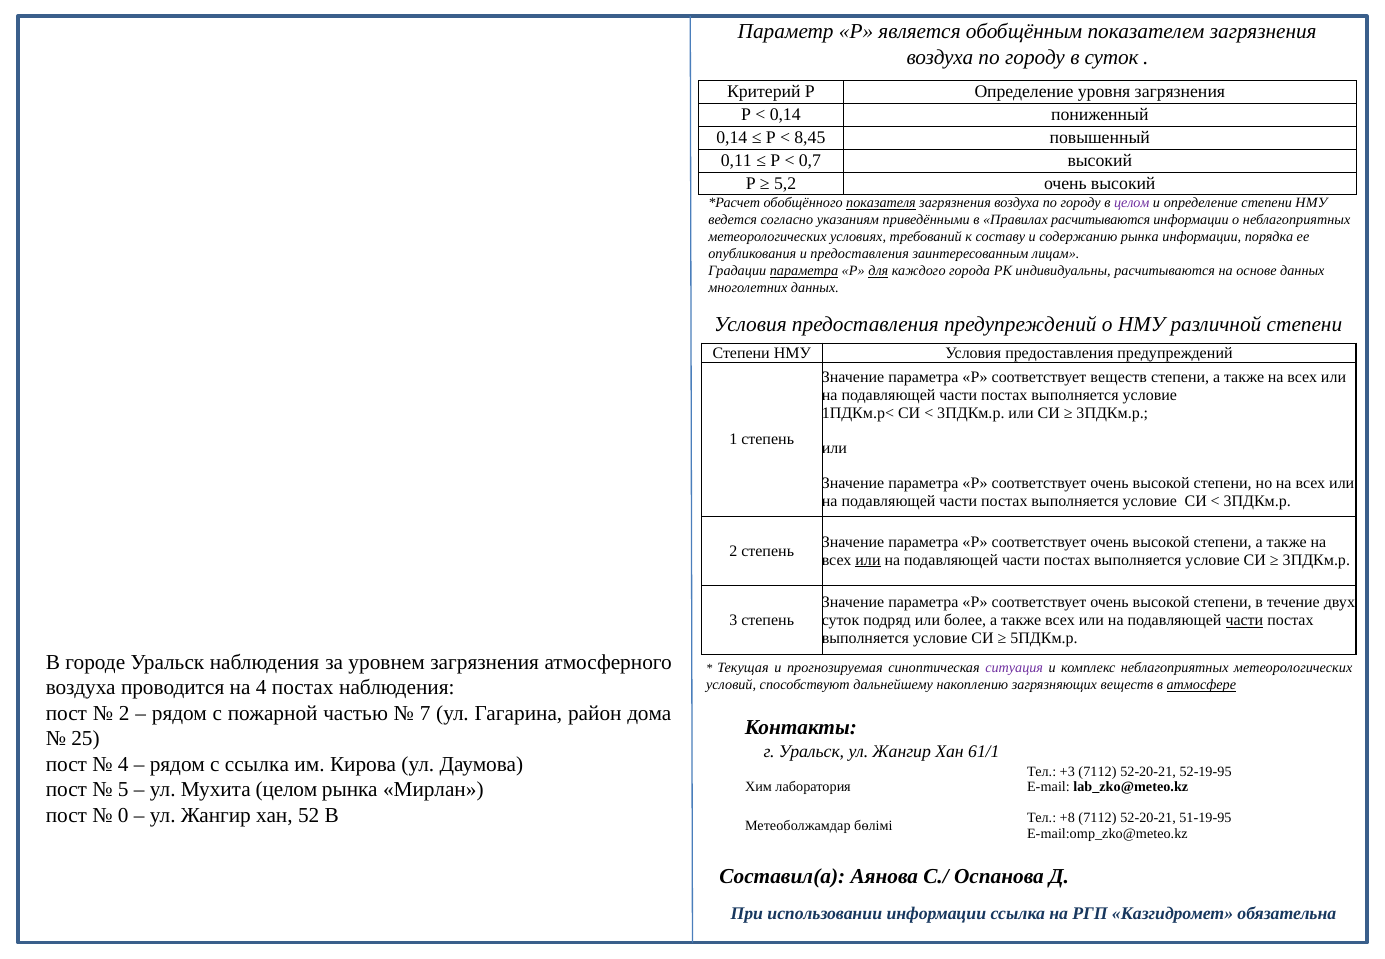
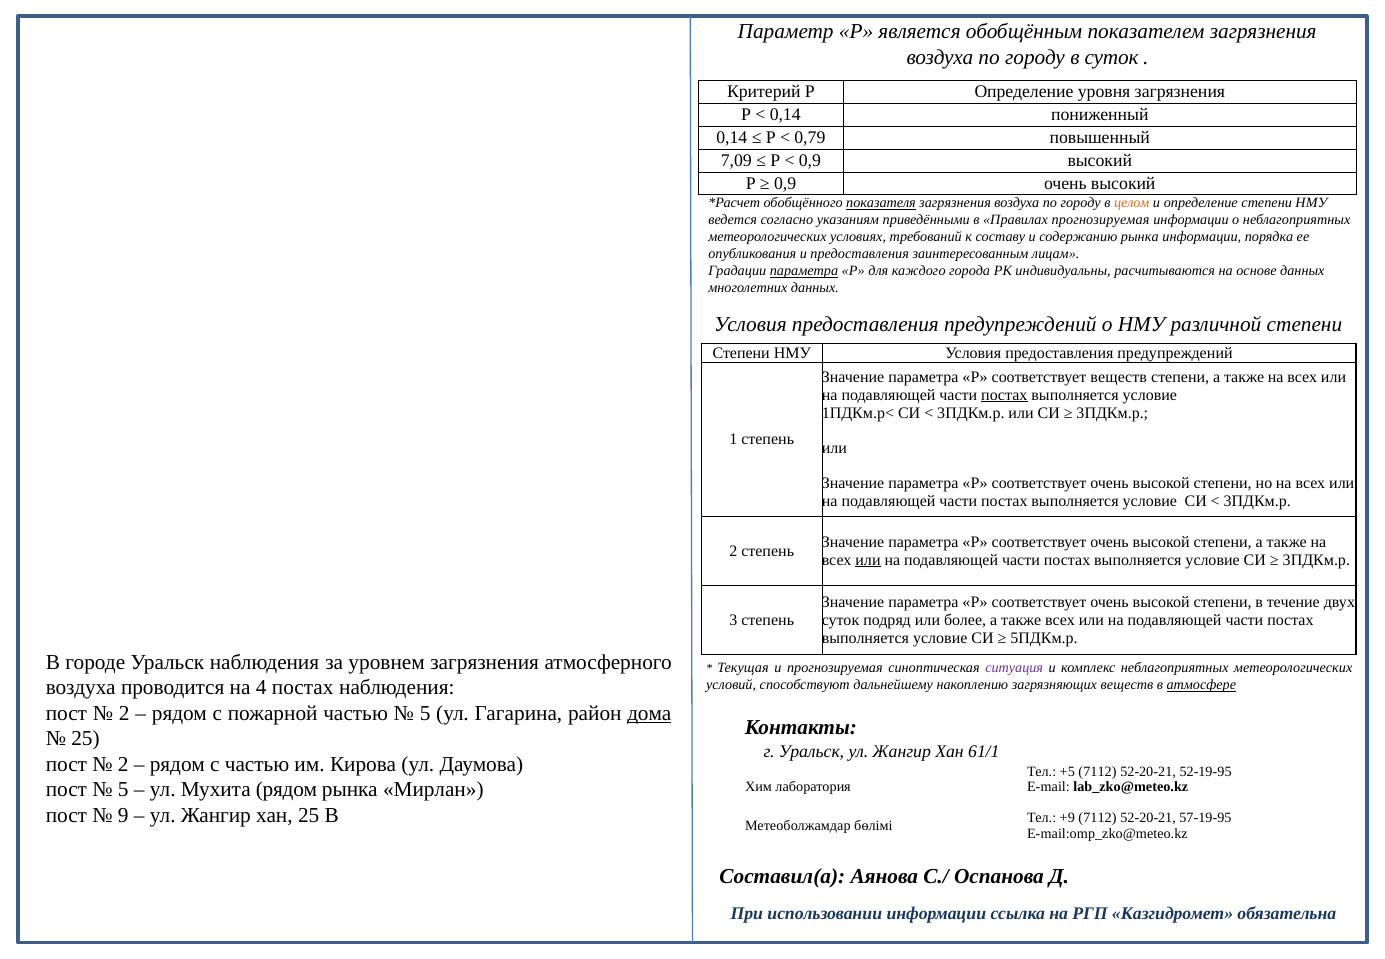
8,45: 8,45 -> 0,79
0,11: 0,11 -> 7,09
0,7 at (810, 160): 0,7 -> 0,9
5,2 at (785, 183): 5,2 -> 0,9
целом at (1132, 203) colour: purple -> orange
Правилах расчитываются: расчитываются -> прогнозируемая
для underline: present -> none
постах at (1004, 395) underline: none -> present
части at (1244, 620) underline: present -> none
7 at (425, 713): 7 -> 5
дома underline: none -> present
4 at (123, 764): 4 -> 2
с ссылка: ссылка -> частью
+3: +3 -> +5
Мухита целом: целом -> рядом
0: 0 -> 9
хан 52: 52 -> 25
+8: +8 -> +9
51-19-95: 51-19-95 -> 57-19-95
